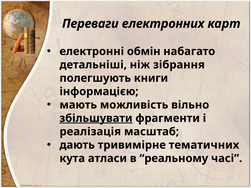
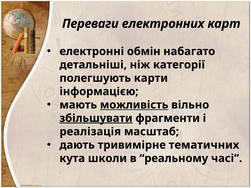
зібрання: зібрання -> категорії
книги: книги -> карти
можливість underline: none -> present
атласи: атласи -> школи
